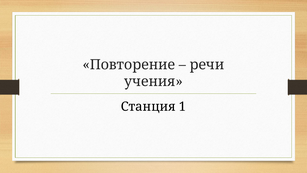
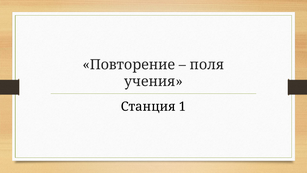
речи: речи -> поля
